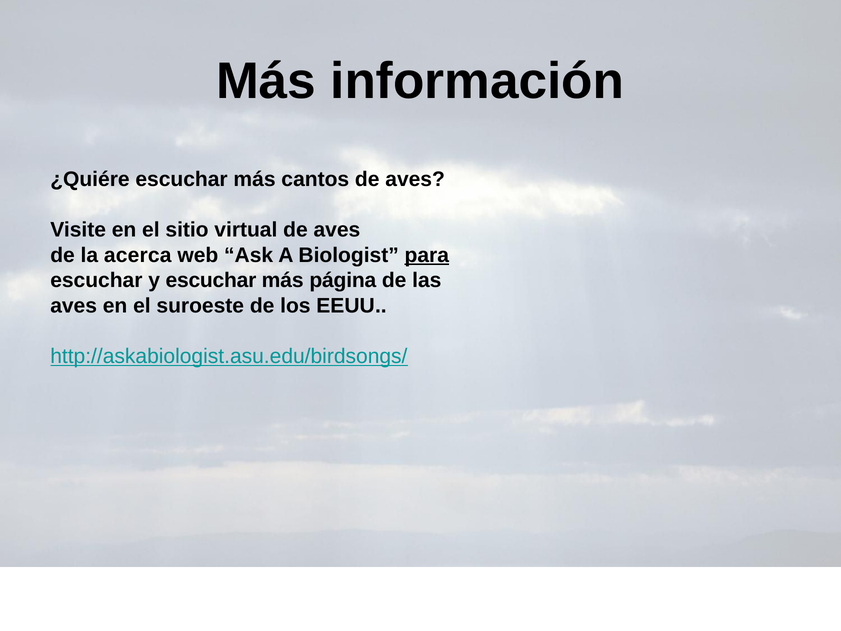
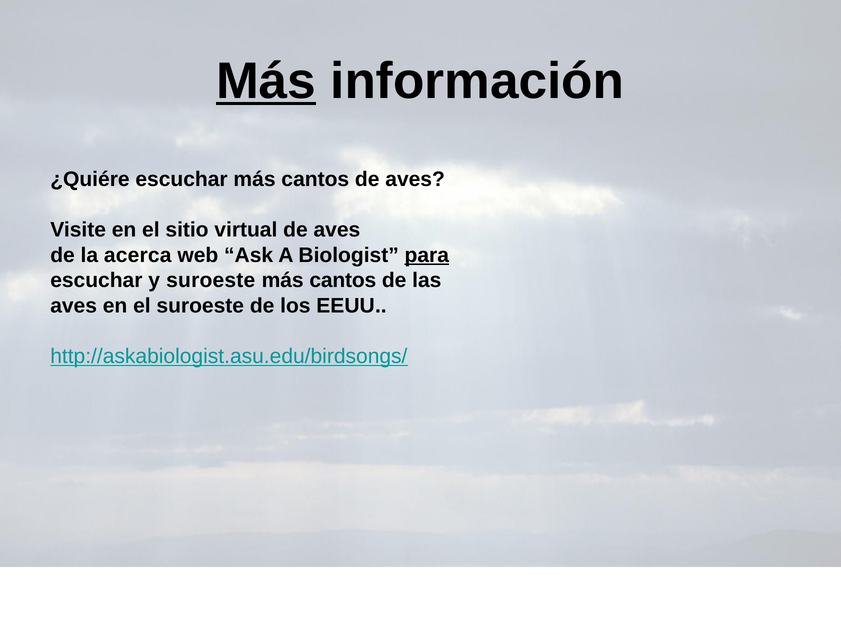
Más at (266, 81) underline: none -> present
y escuchar: escuchar -> suroeste
página at (343, 280): página -> cantos
